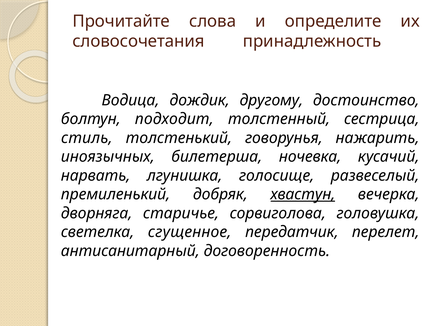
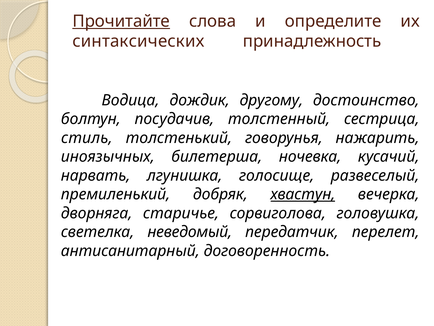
Прочитайте underline: none -> present
словосочетания: словосочетания -> синтаксических
подходит: подходит -> посудачив
сгущенное: сгущенное -> неведомый
